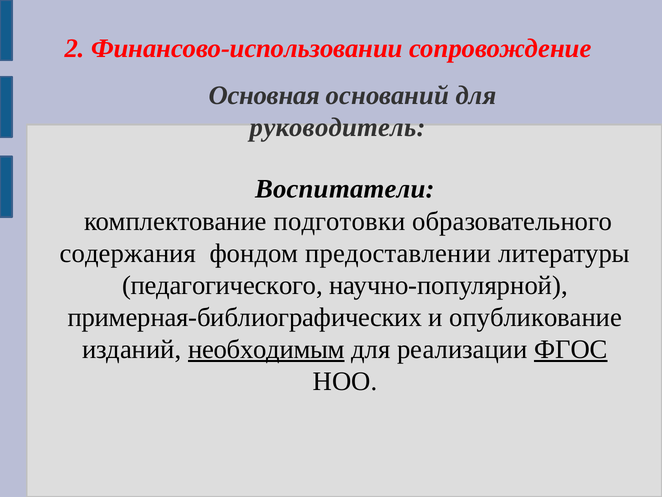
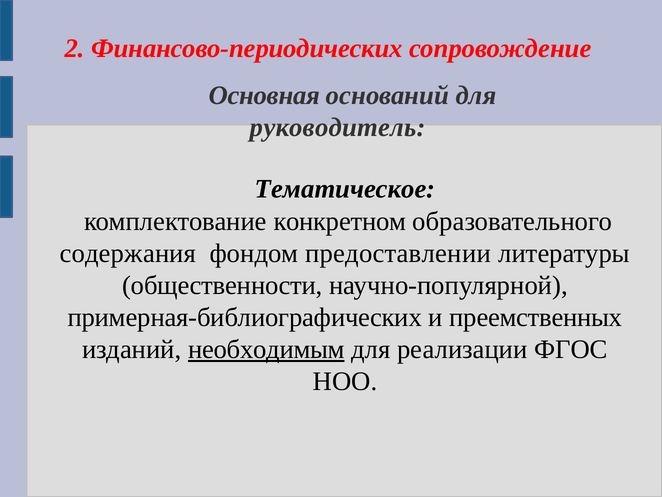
Финансово-использовании: Финансово-использовании -> Финансово-периодических
Воспитатели: Воспитатели -> Тематическое
подготовки: подготовки -> конкретном
педагогического: педагогического -> общественности
опубликование: опубликование -> преемственных
ФГОС underline: present -> none
